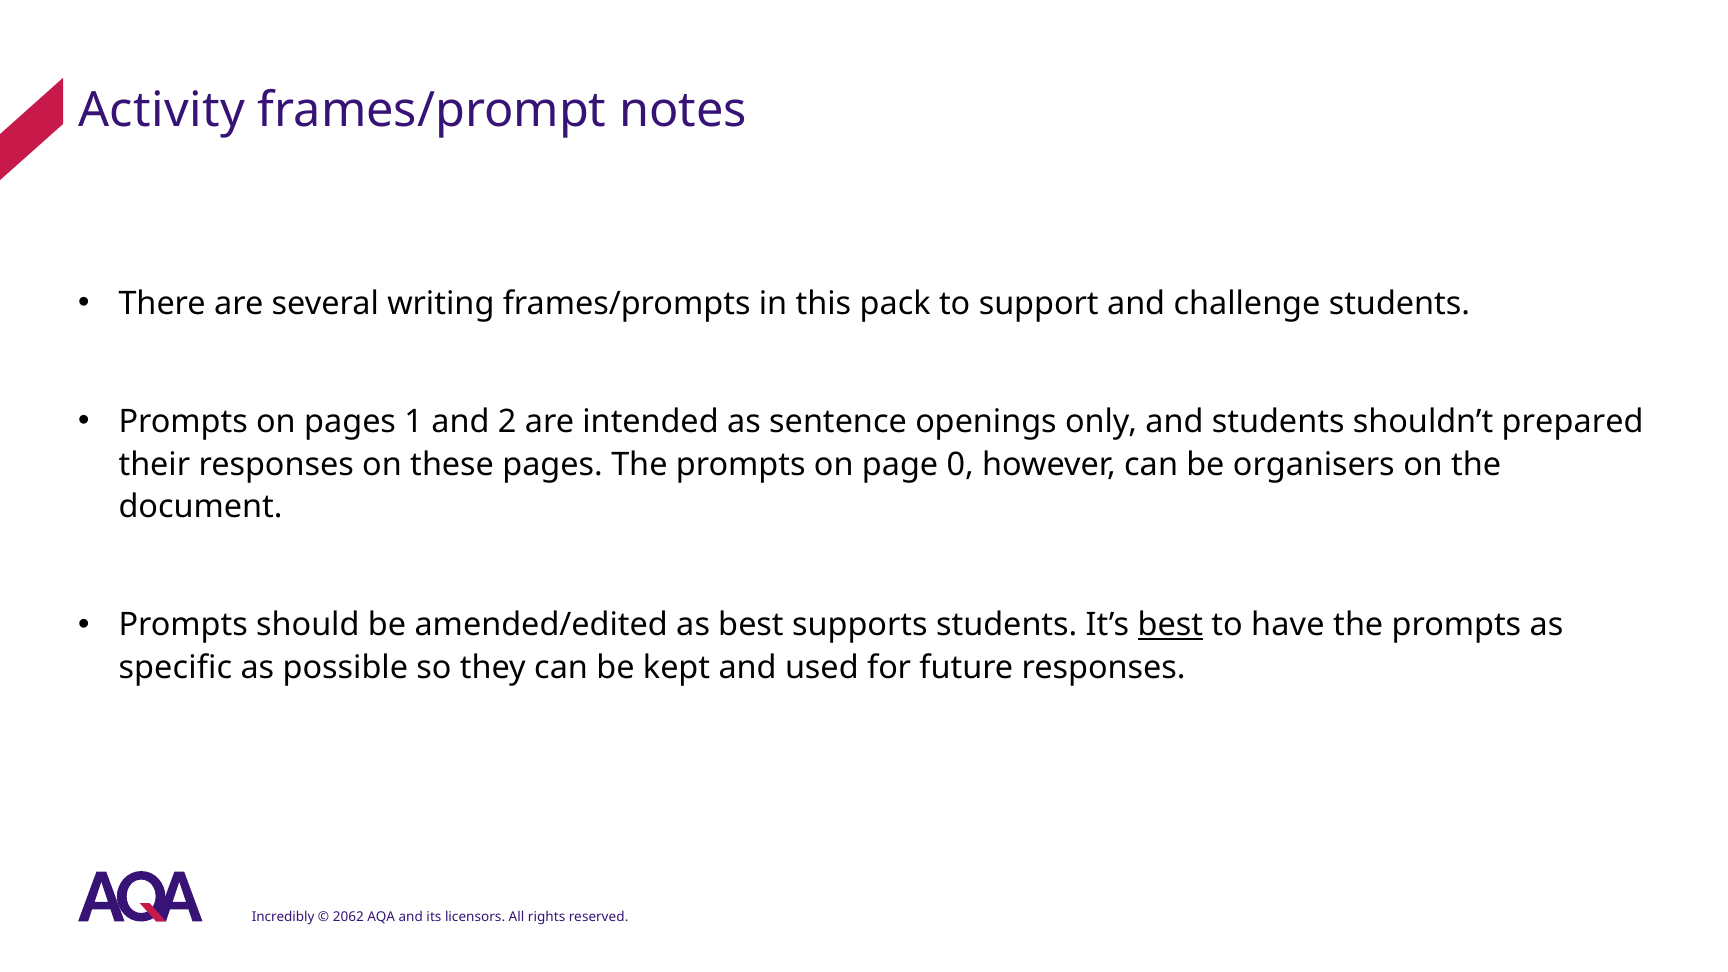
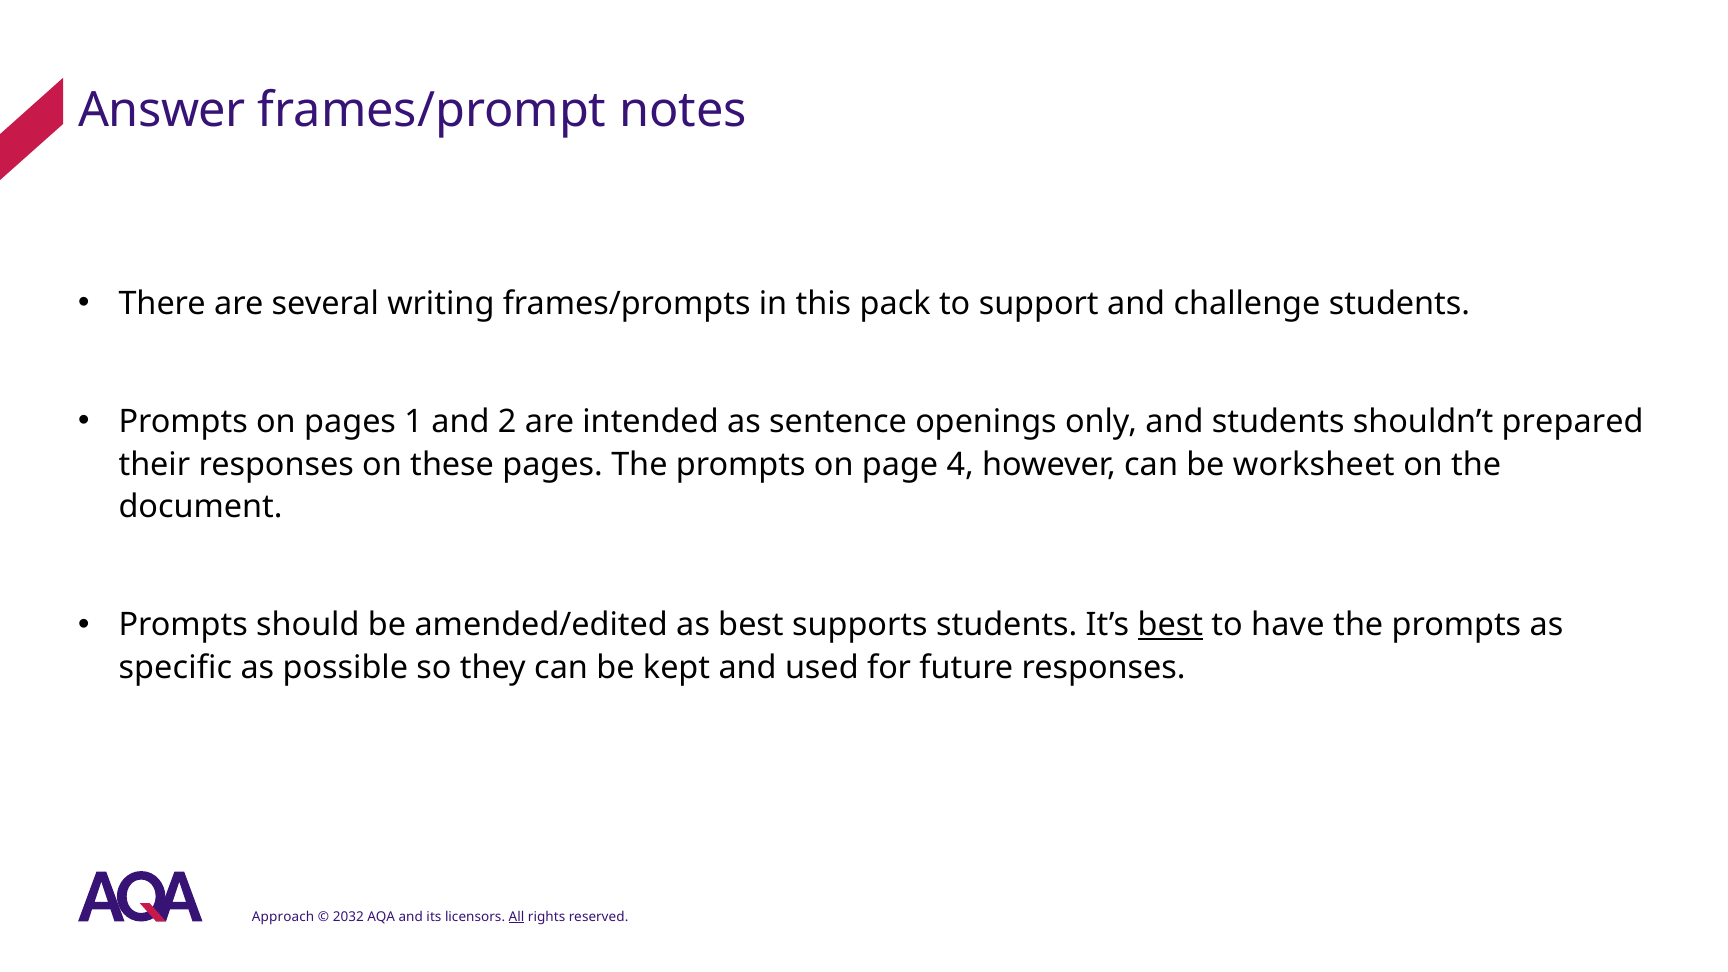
Activity: Activity -> Answer
0: 0 -> 4
organisers: organisers -> worksheet
Incredibly: Incredibly -> Approach
2062: 2062 -> 2032
All underline: none -> present
